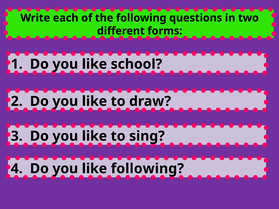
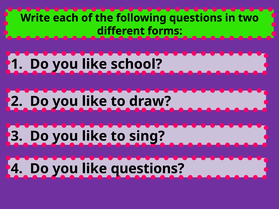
like following: following -> questions
